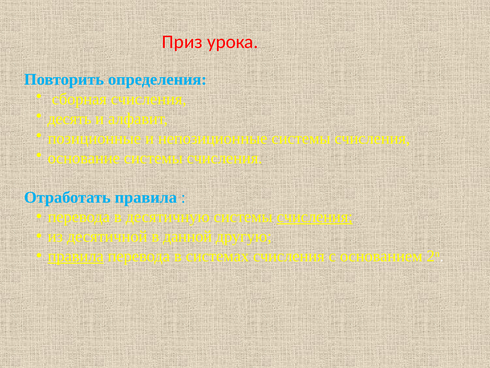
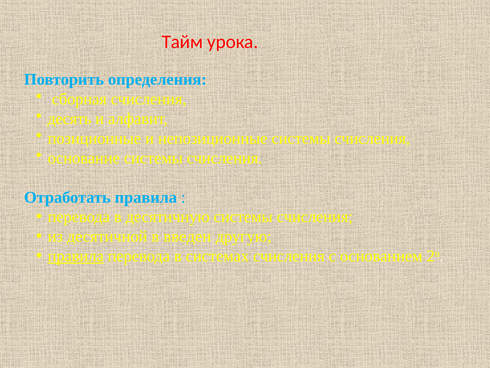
Приз: Приз -> Тайм
счисления at (315, 217) underline: present -> none
данной: данной -> введен
